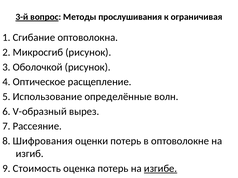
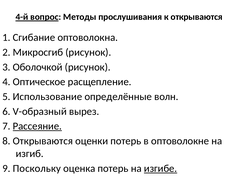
3-й: 3-й -> 4-й
к ограничивая: ограничивая -> открываются
Рассеяние underline: none -> present
8 Шифрования: Шифрования -> Открываются
Стоимость: Стоимость -> Поскольку
